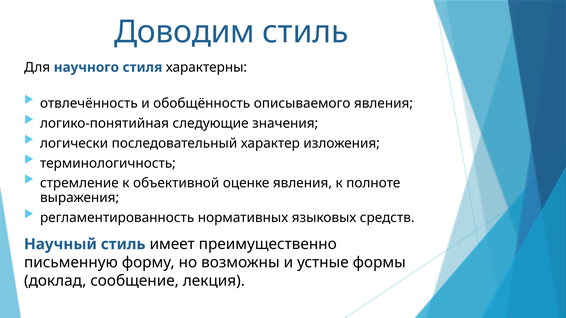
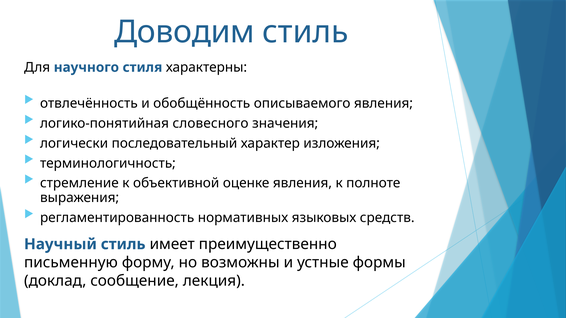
следующие: следующие -> словесного
